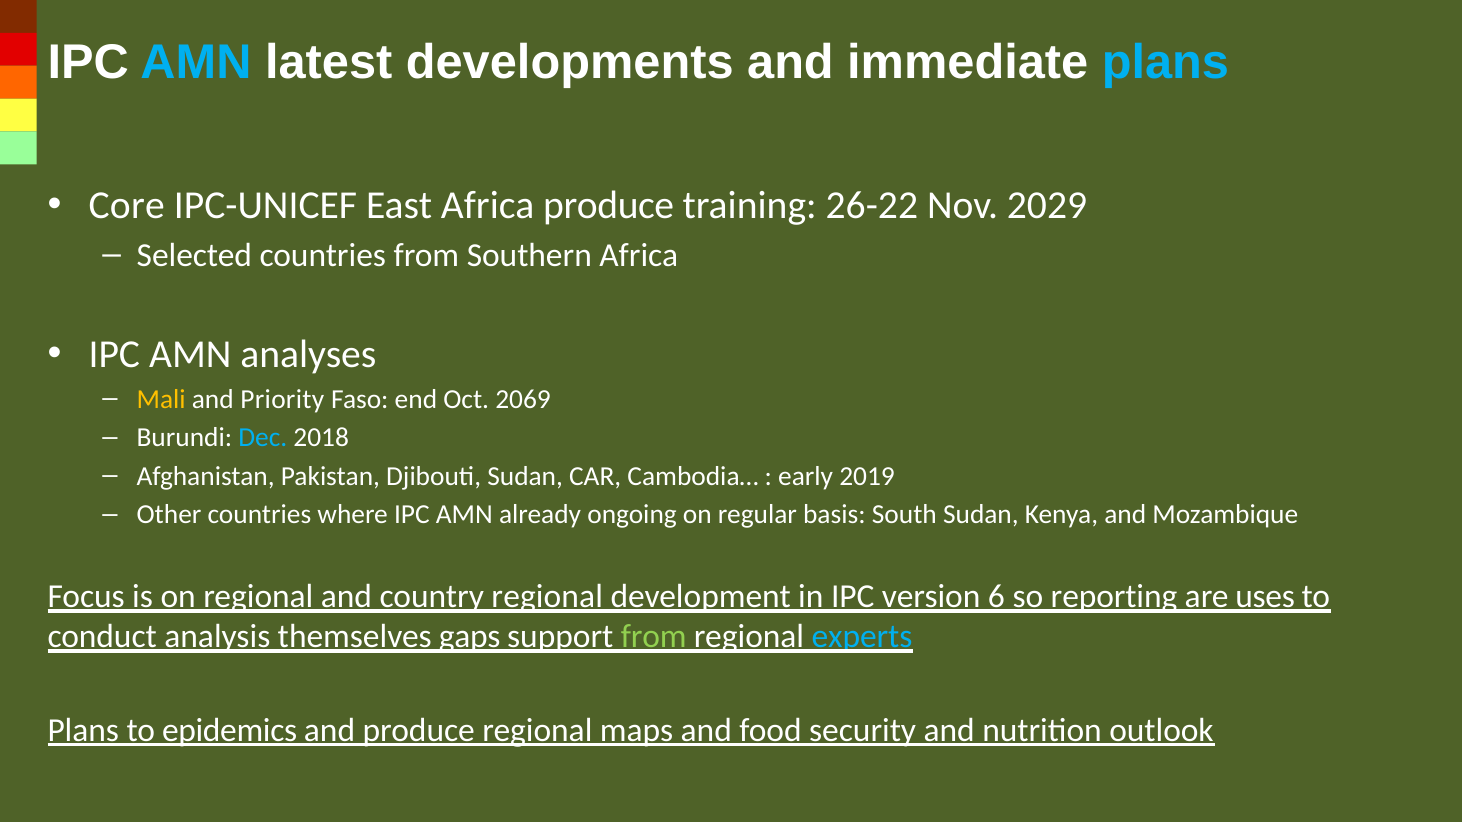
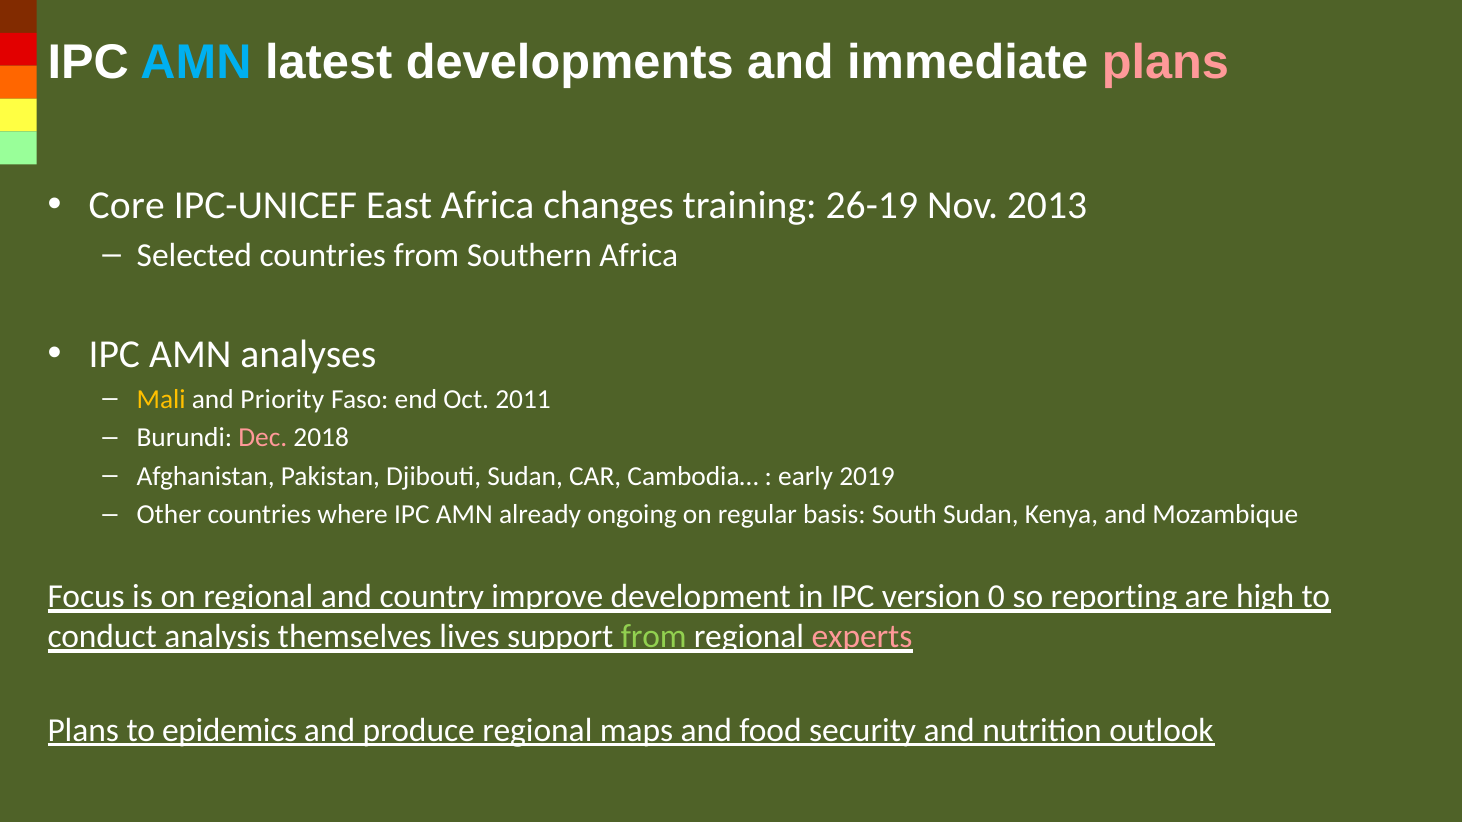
plans at (1165, 63) colour: light blue -> pink
Africa produce: produce -> changes
26-22: 26-22 -> 26-19
2029: 2029 -> 2013
2069: 2069 -> 2011
Dec colour: light blue -> pink
country regional: regional -> improve
6: 6 -> 0
uses: uses -> high
gaps: gaps -> lives
experts colour: light blue -> pink
